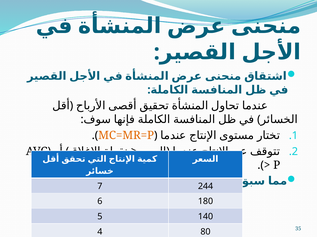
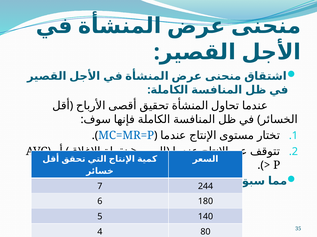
MC=MR=P colour: orange -> blue
